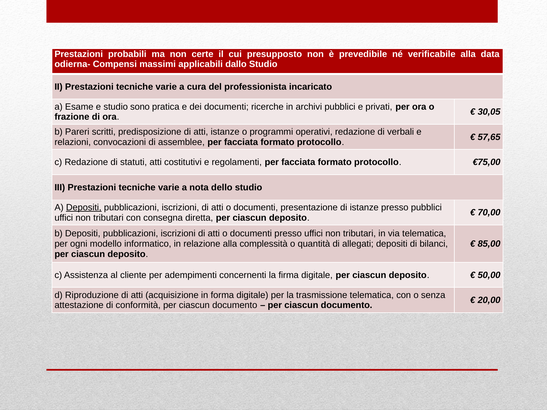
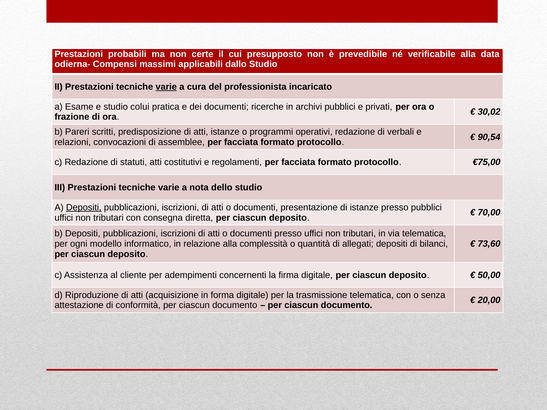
varie at (166, 87) underline: none -> present
sono: sono -> colui
30,05: 30,05 -> 30,02
57,65: 57,65 -> 90,54
85,00: 85,00 -> 73,60
